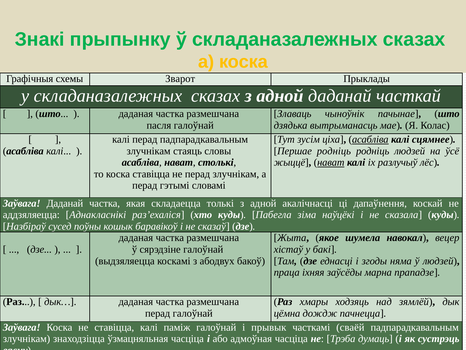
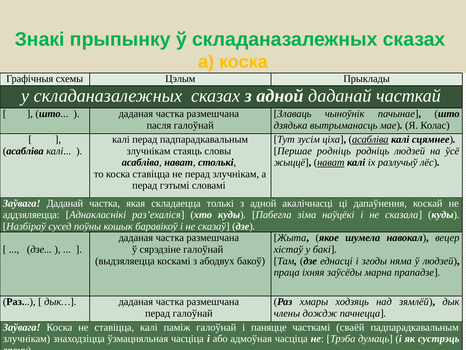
Зварот: Зварот -> Цэлым
цёмна: цёмна -> члены
прывык: прывык -> паняцце
